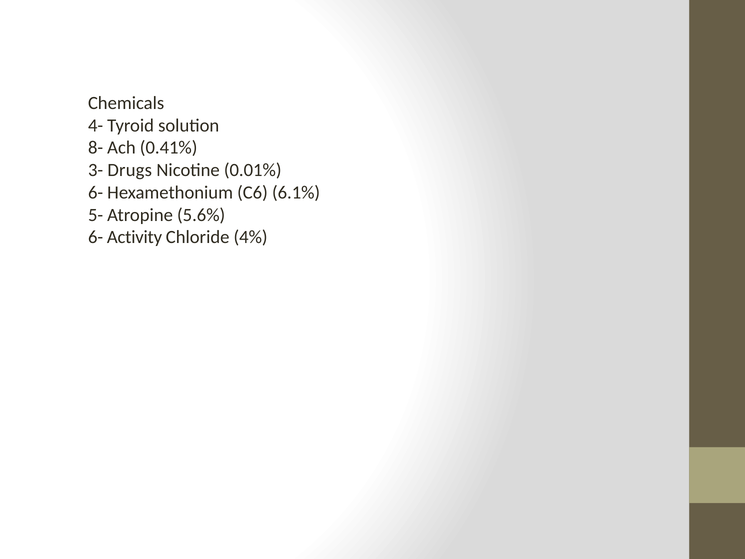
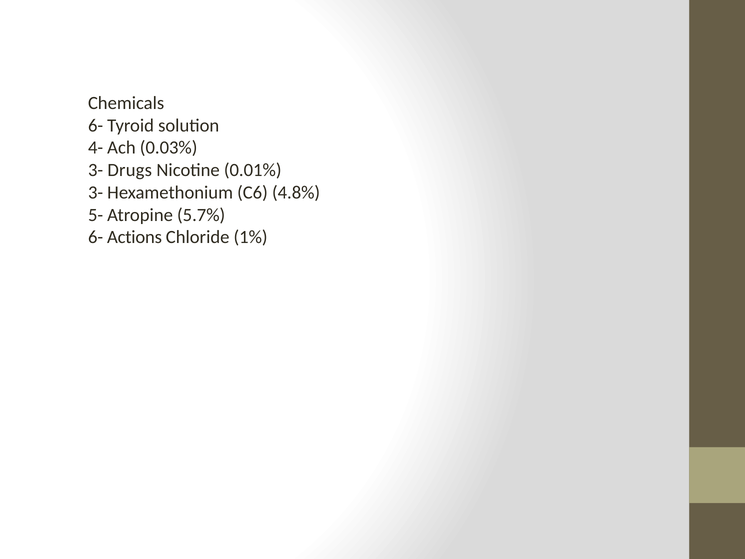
4- at (96, 125): 4- -> 6-
8-: 8- -> 4-
0.41%: 0.41% -> 0.03%
6- at (96, 192): 6- -> 3-
6.1%: 6.1% -> 4.8%
5.6%: 5.6% -> 5.7%
Activity: Activity -> Actions
4%: 4% -> 1%
